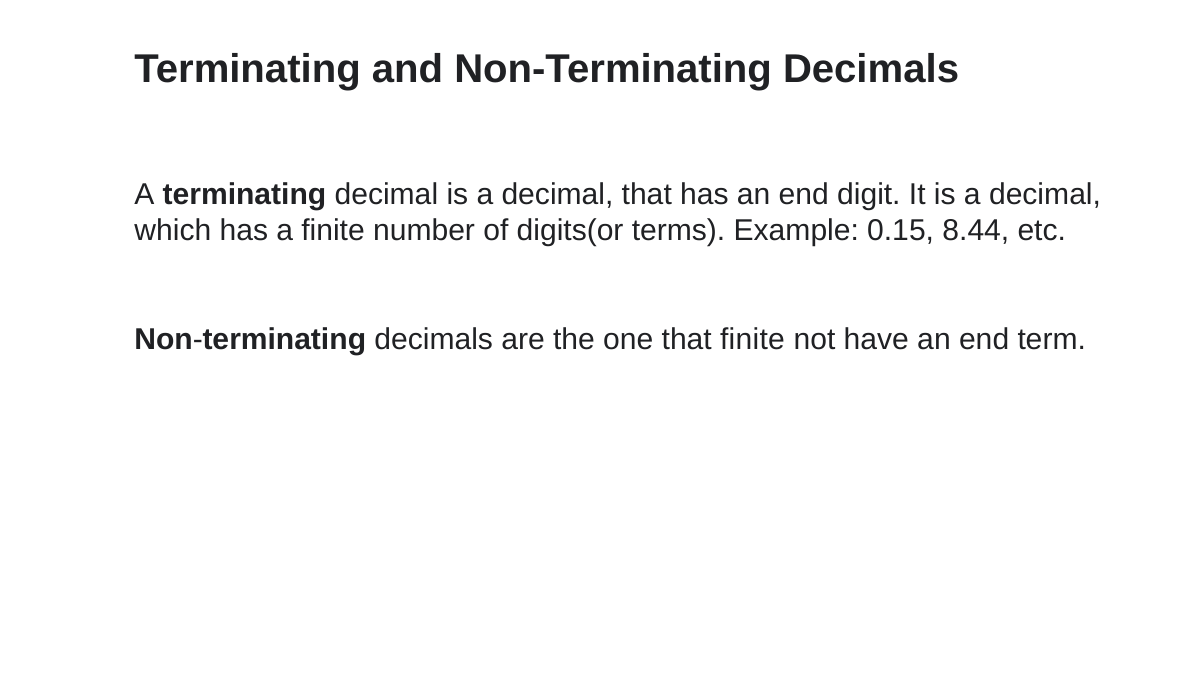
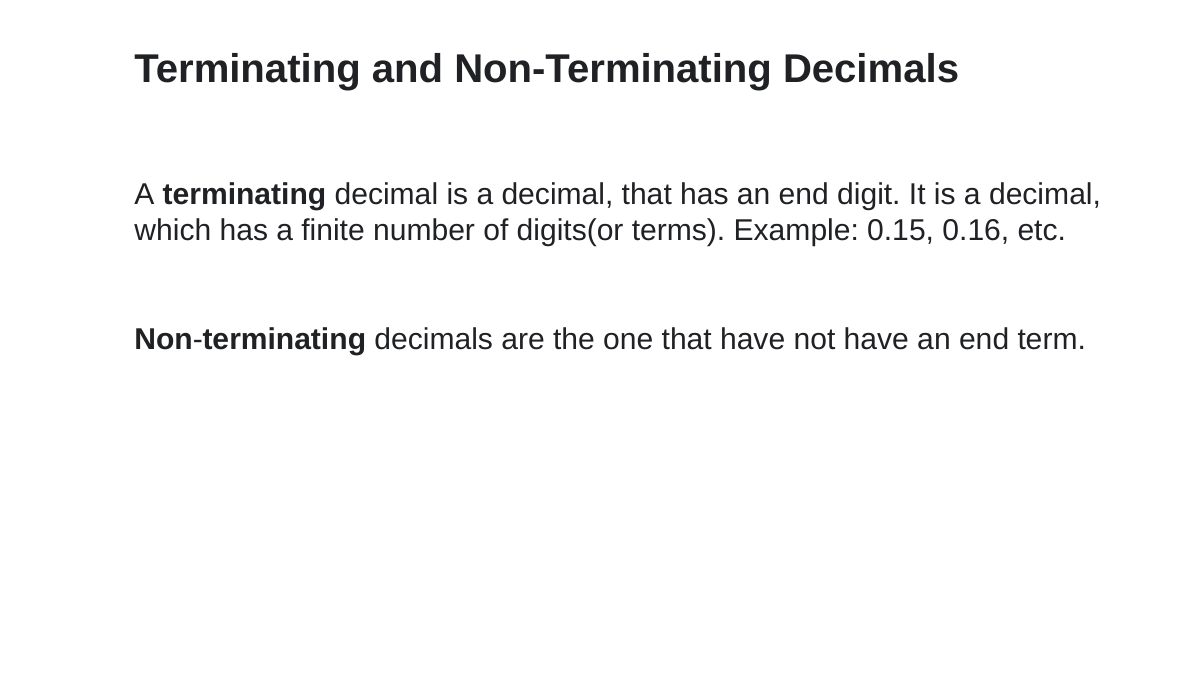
8.44: 8.44 -> 0.16
that finite: finite -> have
